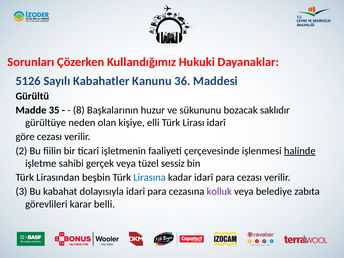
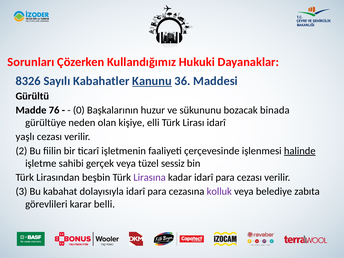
5126: 5126 -> 8326
Kanunu underline: none -> present
35: 35 -> 76
8: 8 -> 0
saklıdır: saklıdır -> binada
göre: göre -> yaşlı
Lirasına colour: blue -> purple
